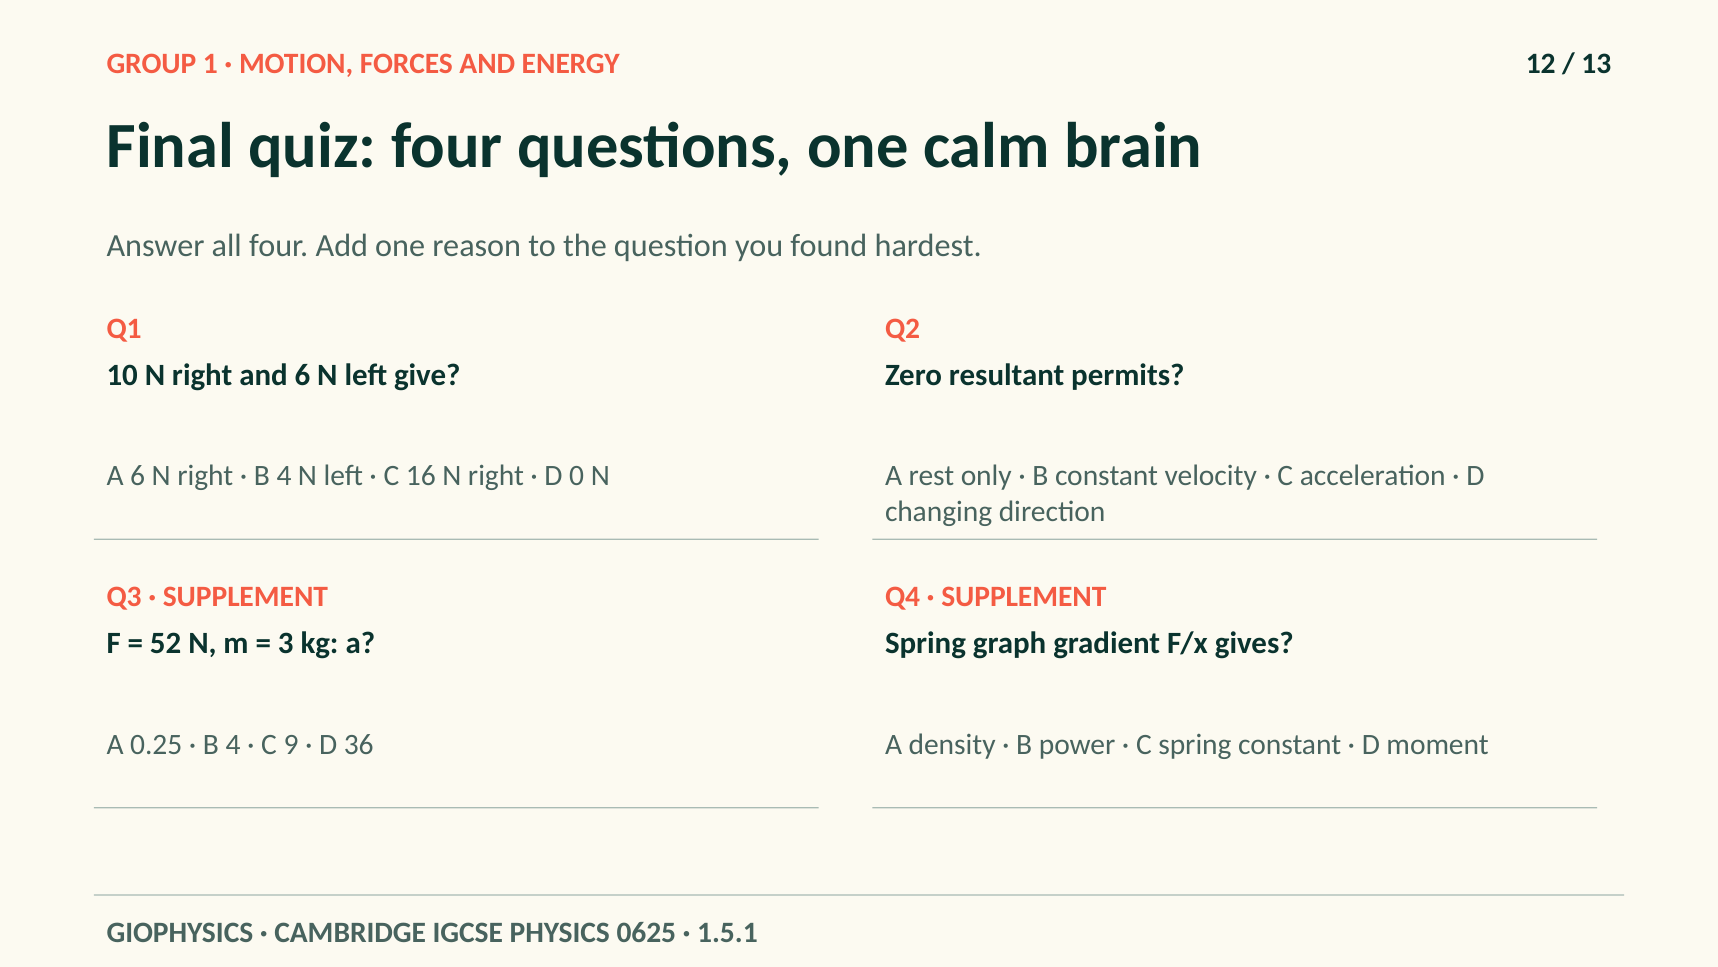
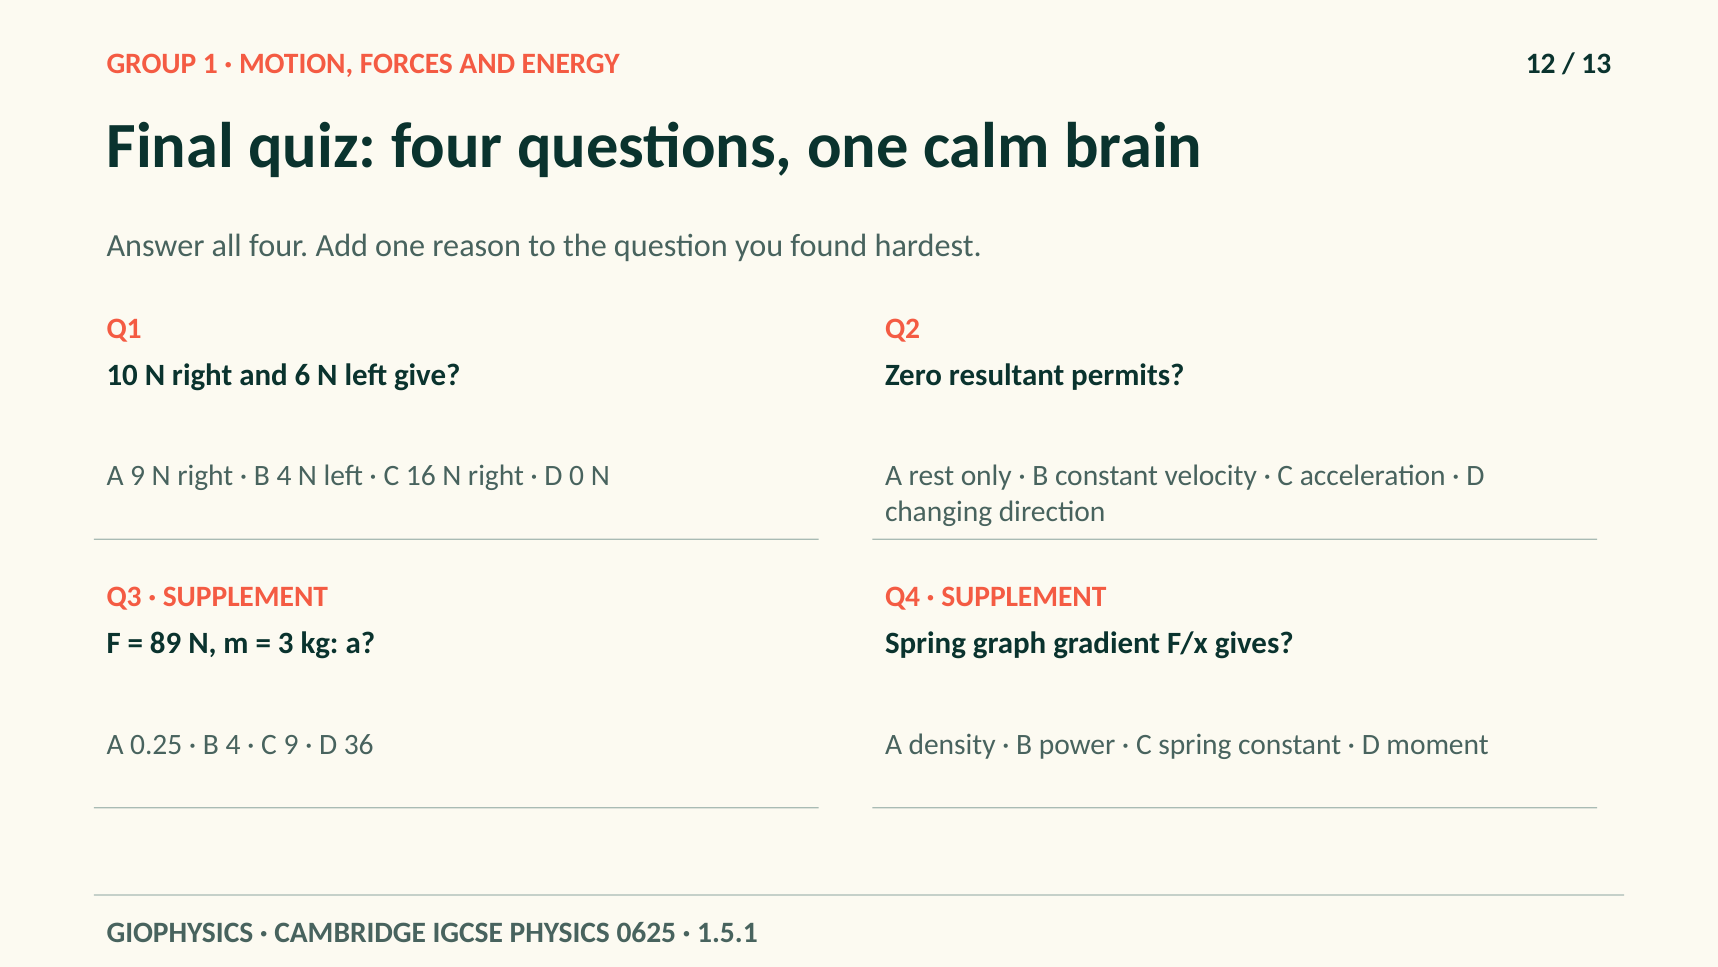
A 6: 6 -> 9
52: 52 -> 89
